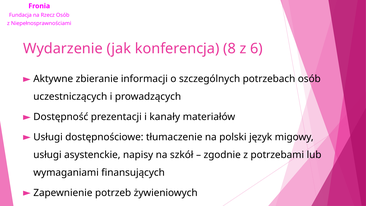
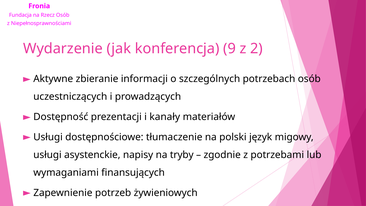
8: 8 -> 9
6: 6 -> 2
szkół: szkół -> tryby
